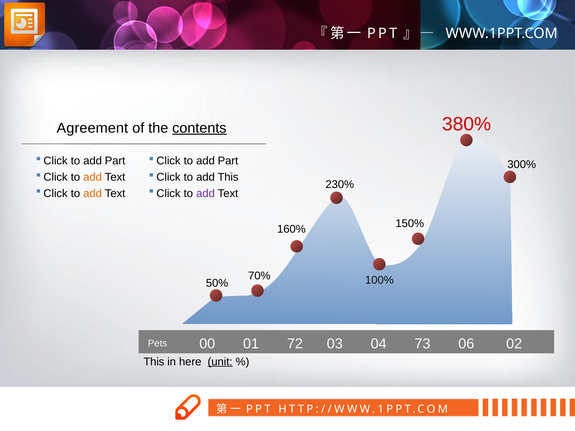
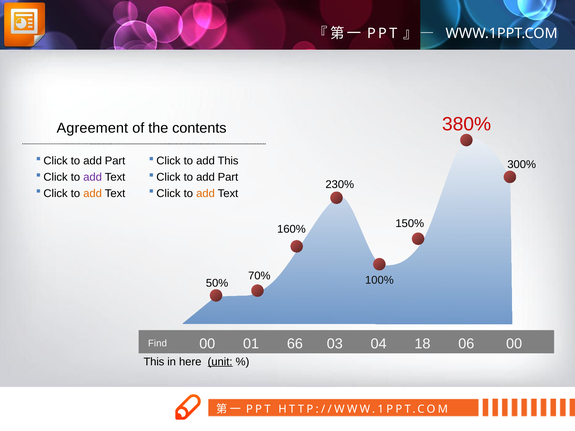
contents underline: present -> none
Part at (228, 161): Part -> This
add at (93, 177) colour: orange -> purple
This at (228, 177): This -> Part
add at (206, 194) colour: purple -> orange
72: 72 -> 66
73: 73 -> 18
06 02: 02 -> 00
Pets: Pets -> Find
